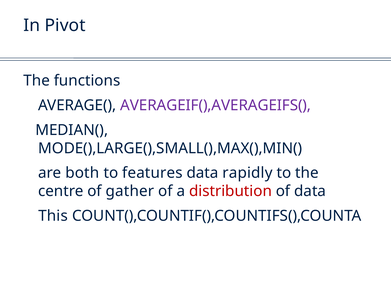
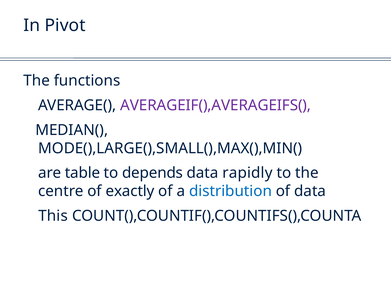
both: both -> table
features: features -> depends
gather: gather -> exactly
distribution colour: red -> blue
